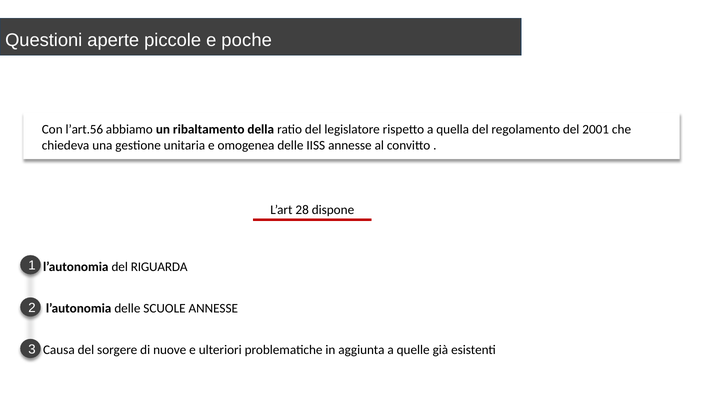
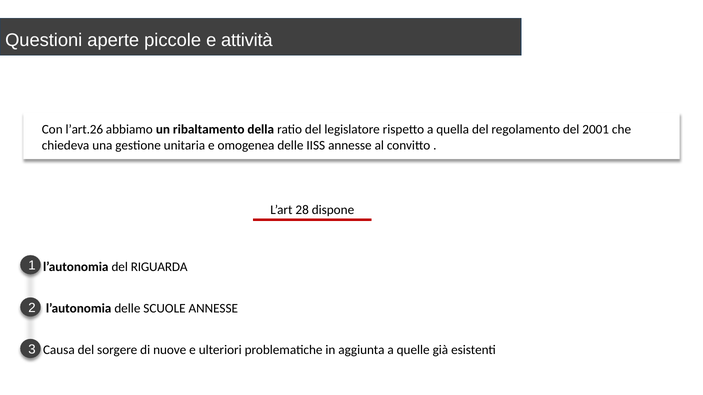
poche: poche -> attività
l’art.56: l’art.56 -> l’art.26
